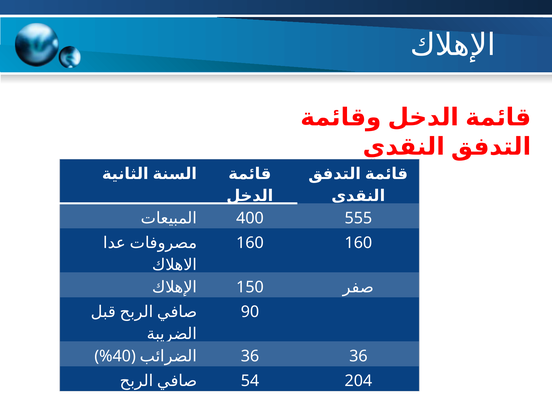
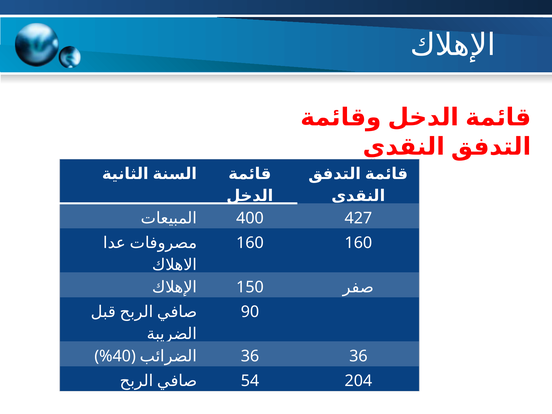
555: 555 -> 427
